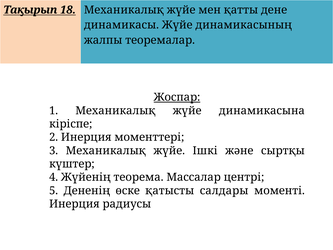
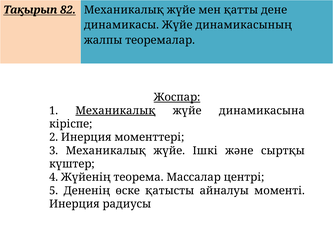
18: 18 -> 82
Механикалық at (115, 111) underline: none -> present
салдары: салдары -> айналуы
